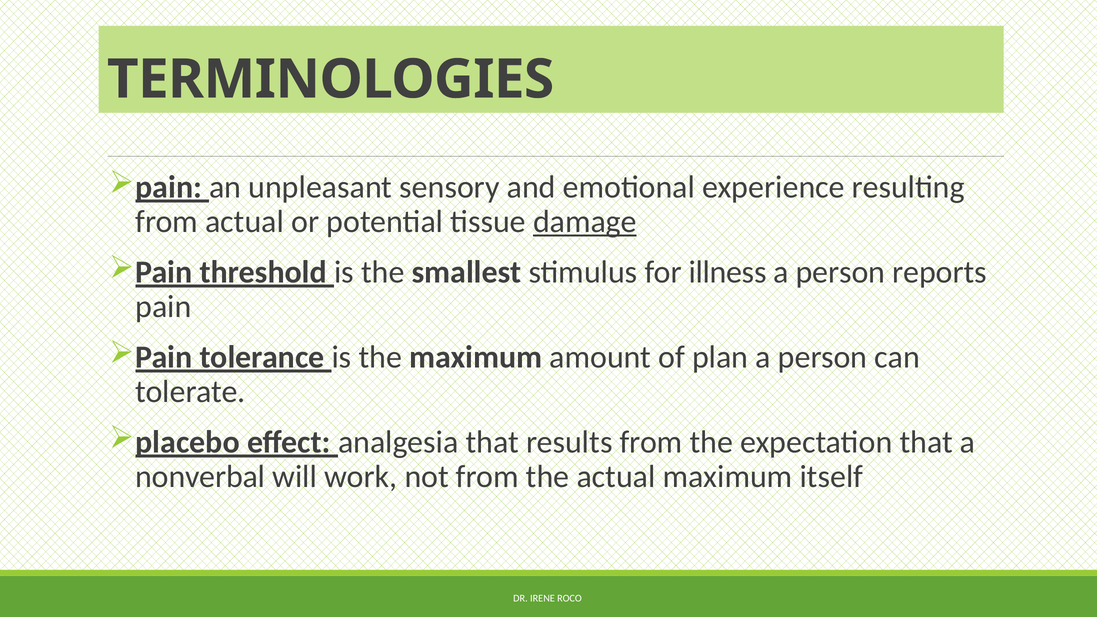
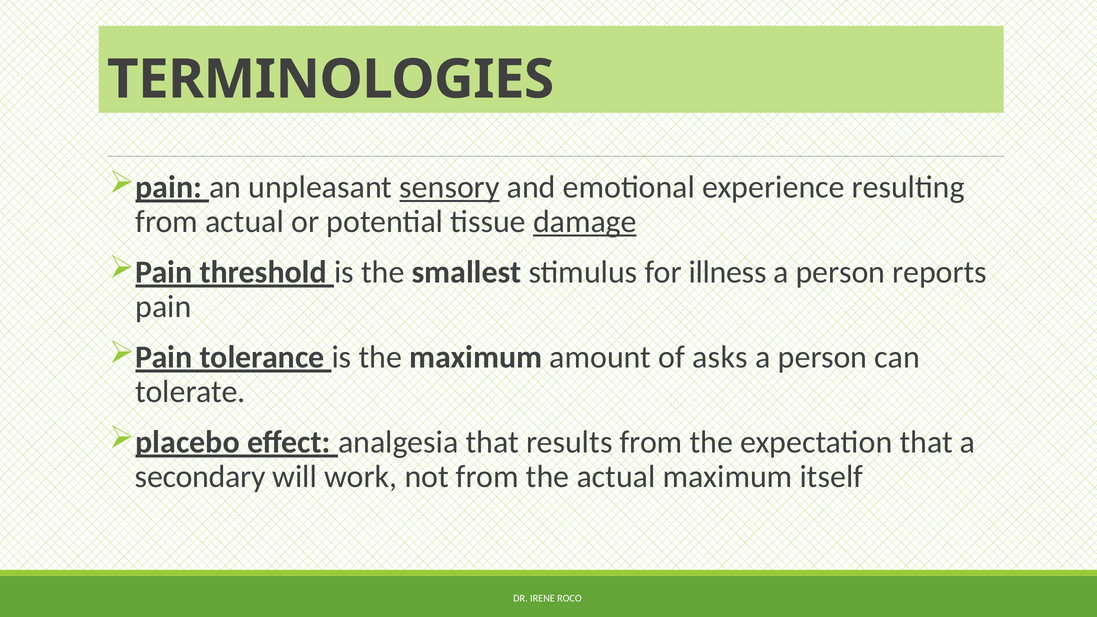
sensory underline: none -> present
plan: plan -> asks
nonverbal: nonverbal -> secondary
